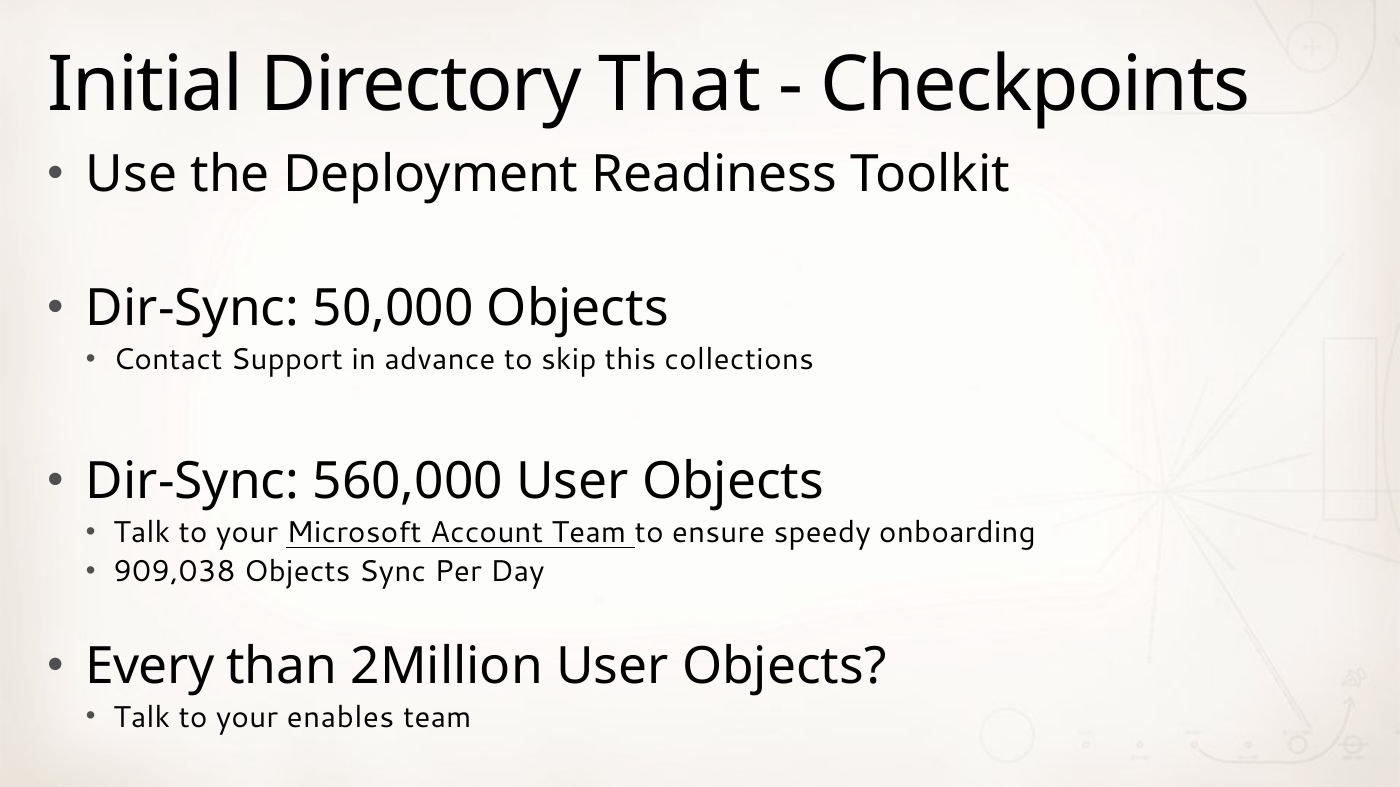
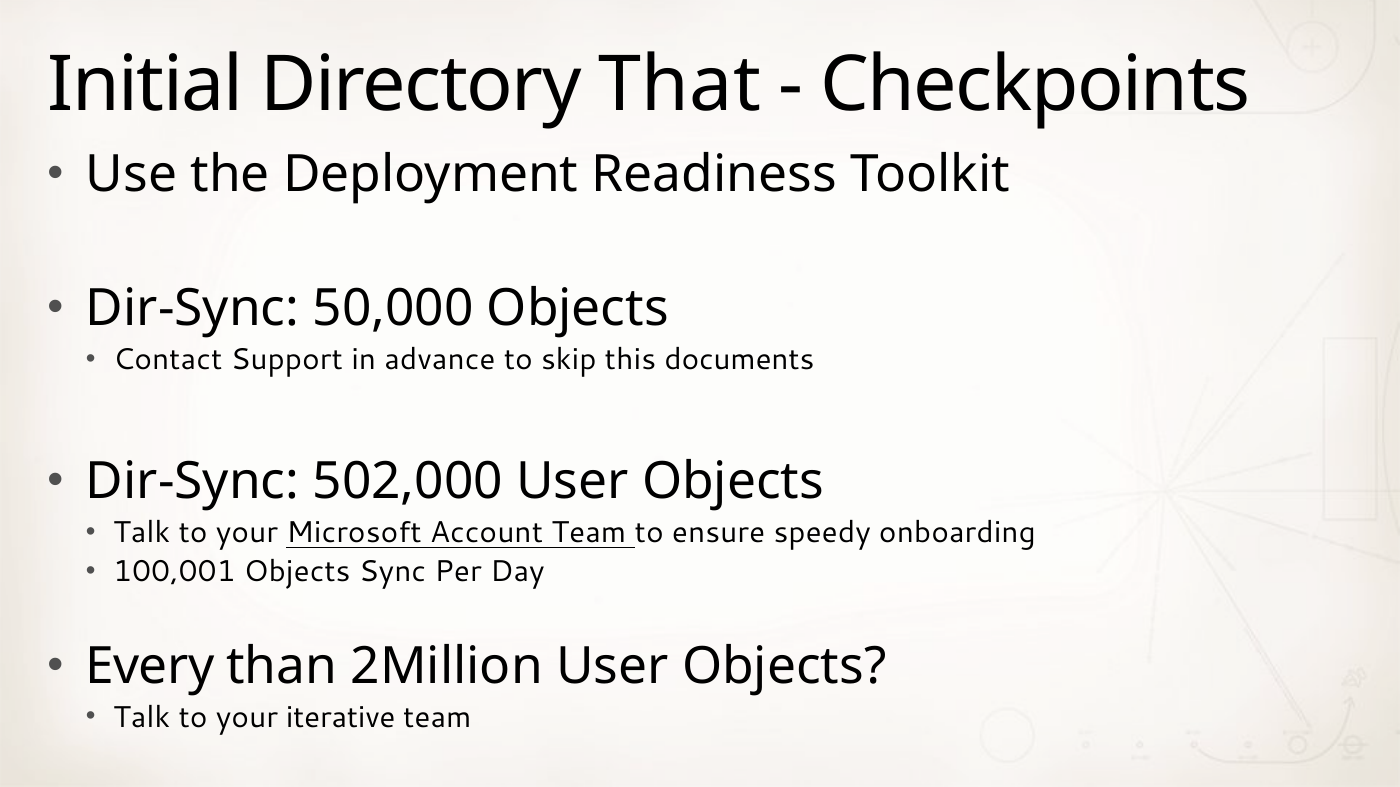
collections: collections -> documents
560,000: 560,000 -> 502,000
909,038: 909,038 -> 100,001
enables: enables -> iterative
